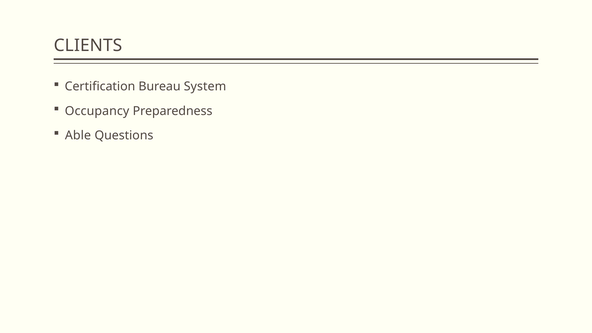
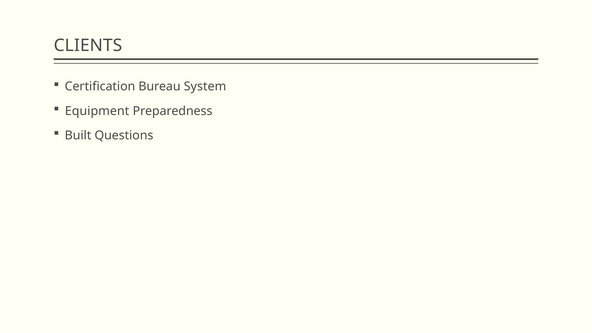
Occupancy: Occupancy -> Equipment
Able: Able -> Built
